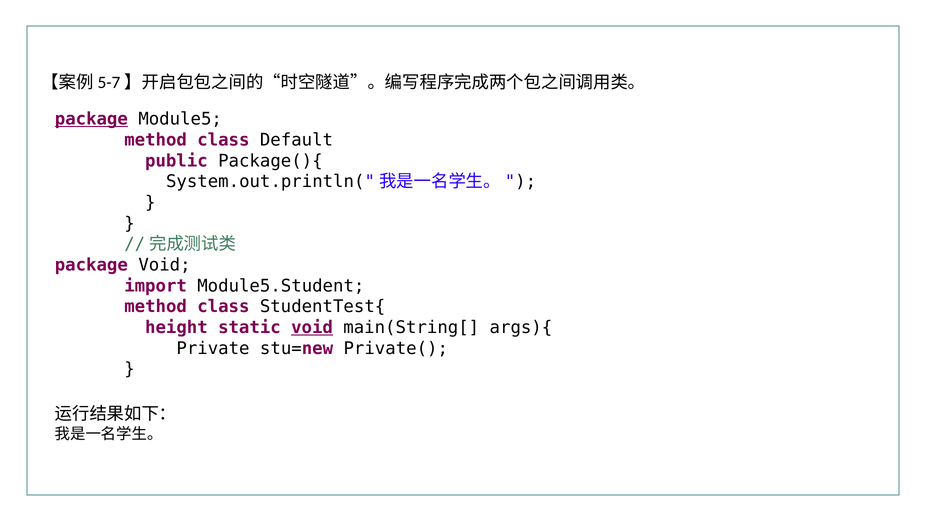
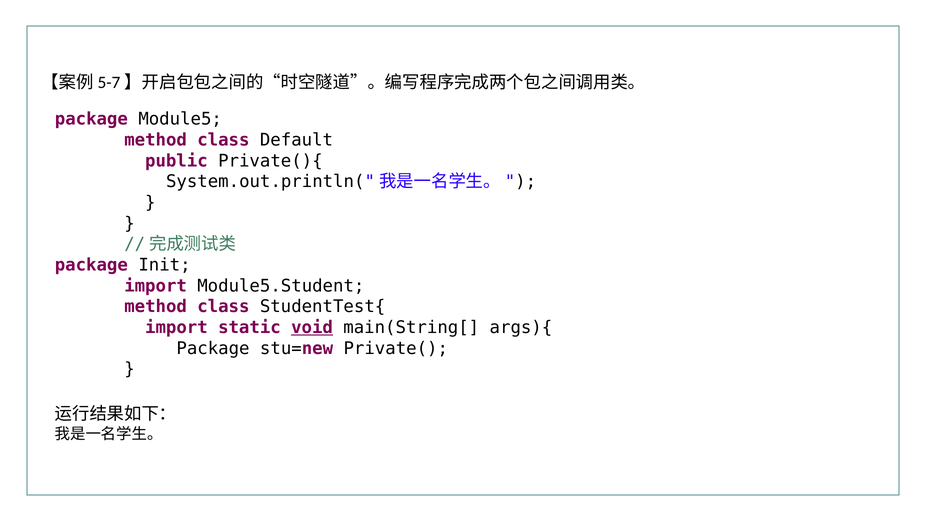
package at (91, 119) underline: present -> none
Package(){: Package(){ -> Private(){
package Void: Void -> Init
height at (176, 327): height -> import
Private at (213, 348): Private -> Package
